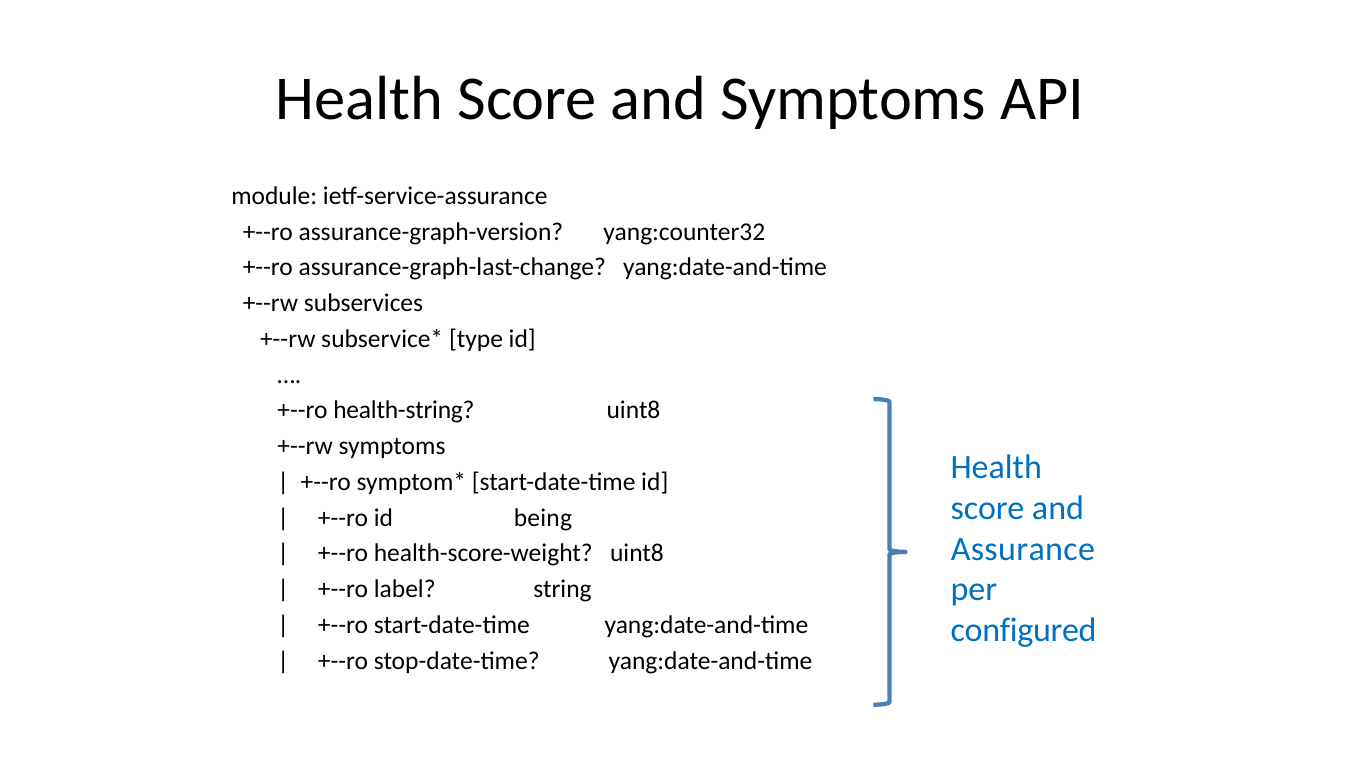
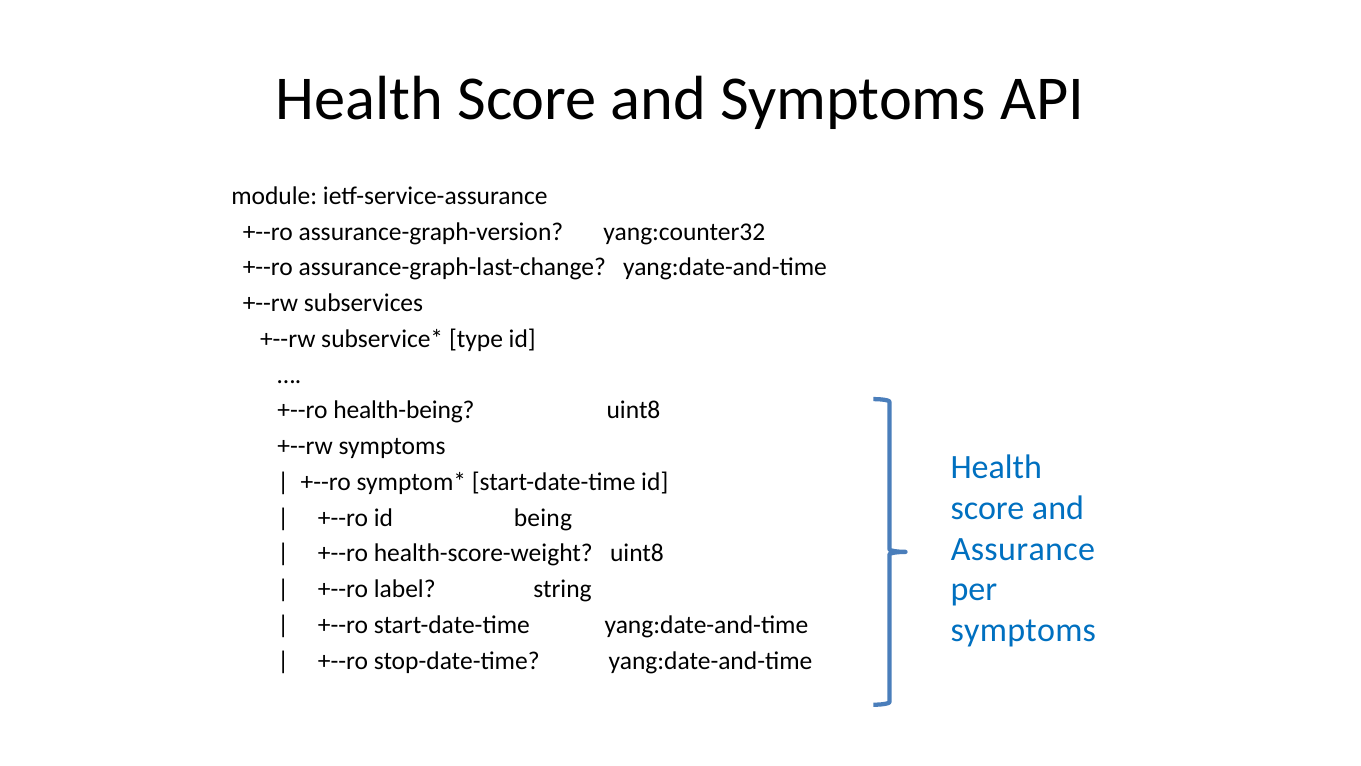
health-string: health-string -> health-being
configured at (1024, 630): configured -> symptoms
